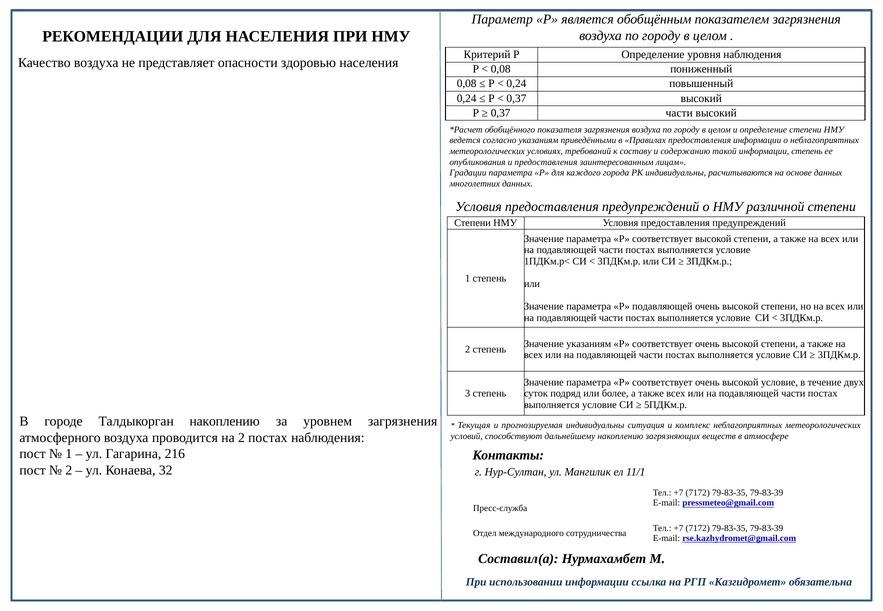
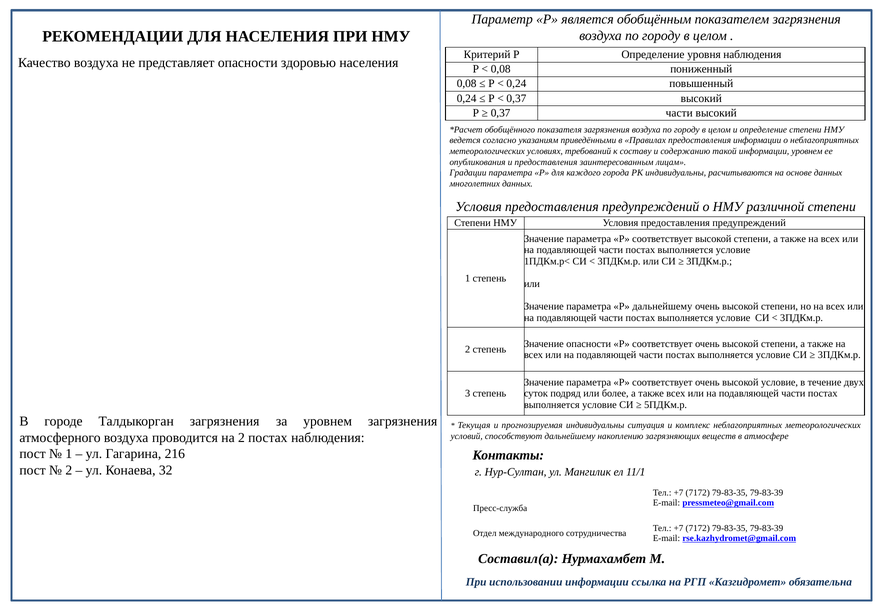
информации степень: степень -> уровнем
Р подавляющей: подавляющей -> дальнейшему
Значение указаниям: указаниям -> опасности
Талдыкорган накоплению: накоплению -> загрязнения
